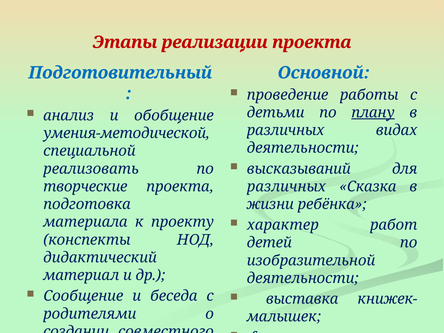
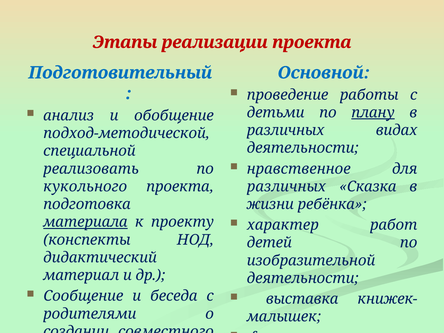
умения-методической: умения-методической -> подход-методической
высказываний: высказываний -> нравственное
творческие: творческие -> кукольного
материала underline: none -> present
